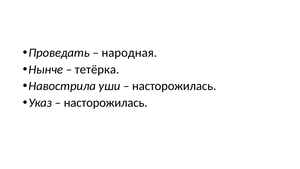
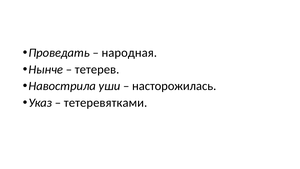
тетёрка: тетёрка -> тетерев
насторожилась at (106, 103): насторожилась -> тетеревятками
